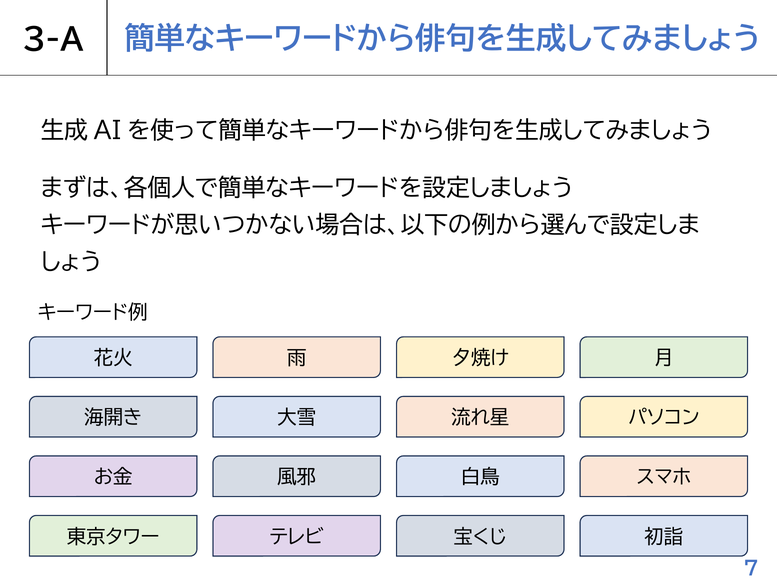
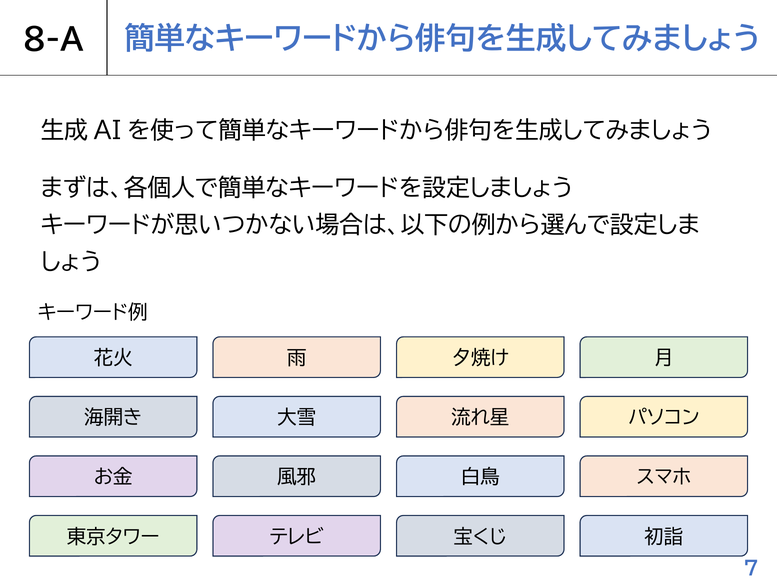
3-A: 3-A -> 8-A
